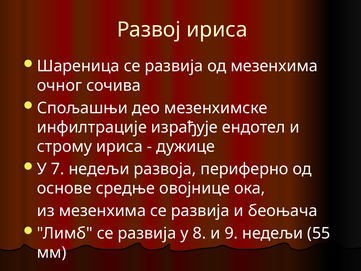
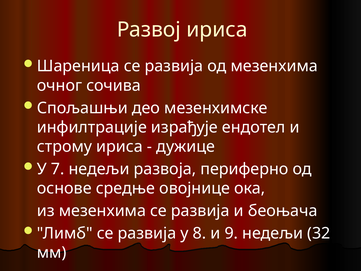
55: 55 -> 32
